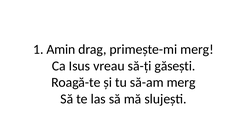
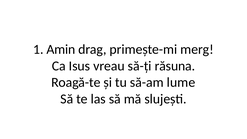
găsești: găsești -> răsuna
să-am merg: merg -> lume
